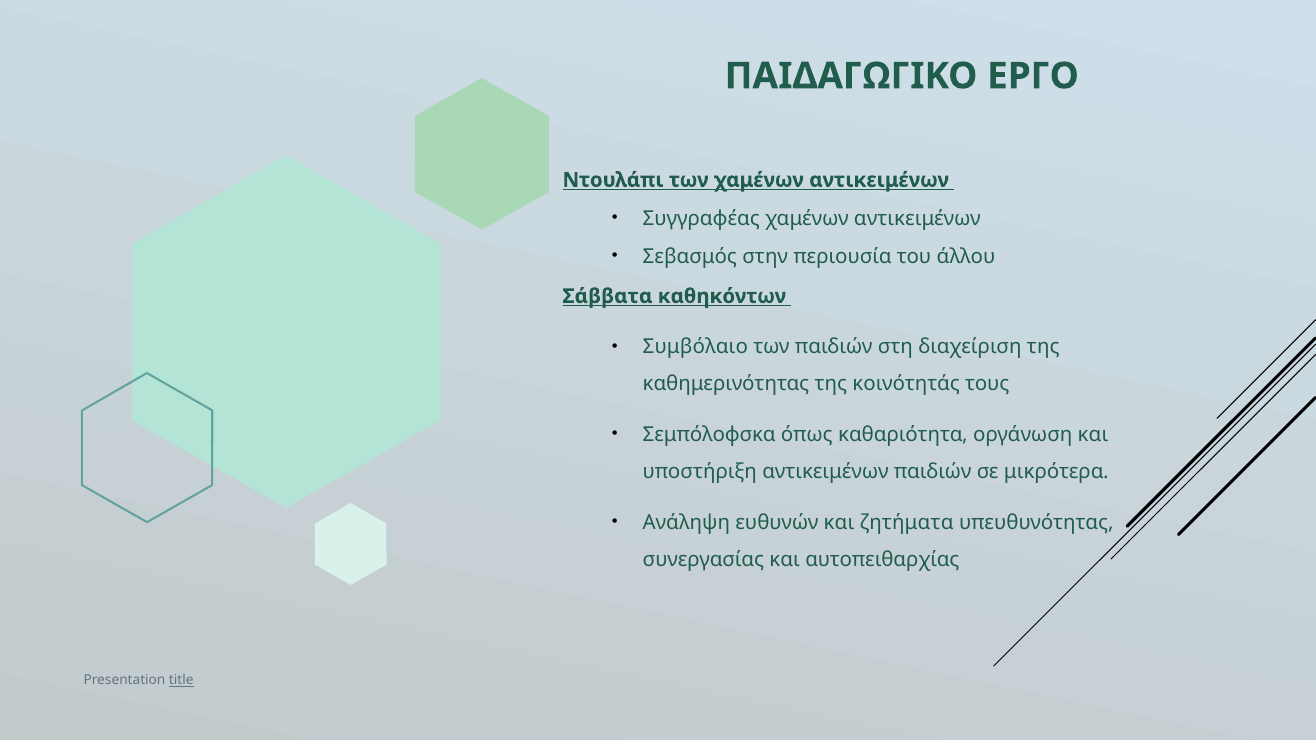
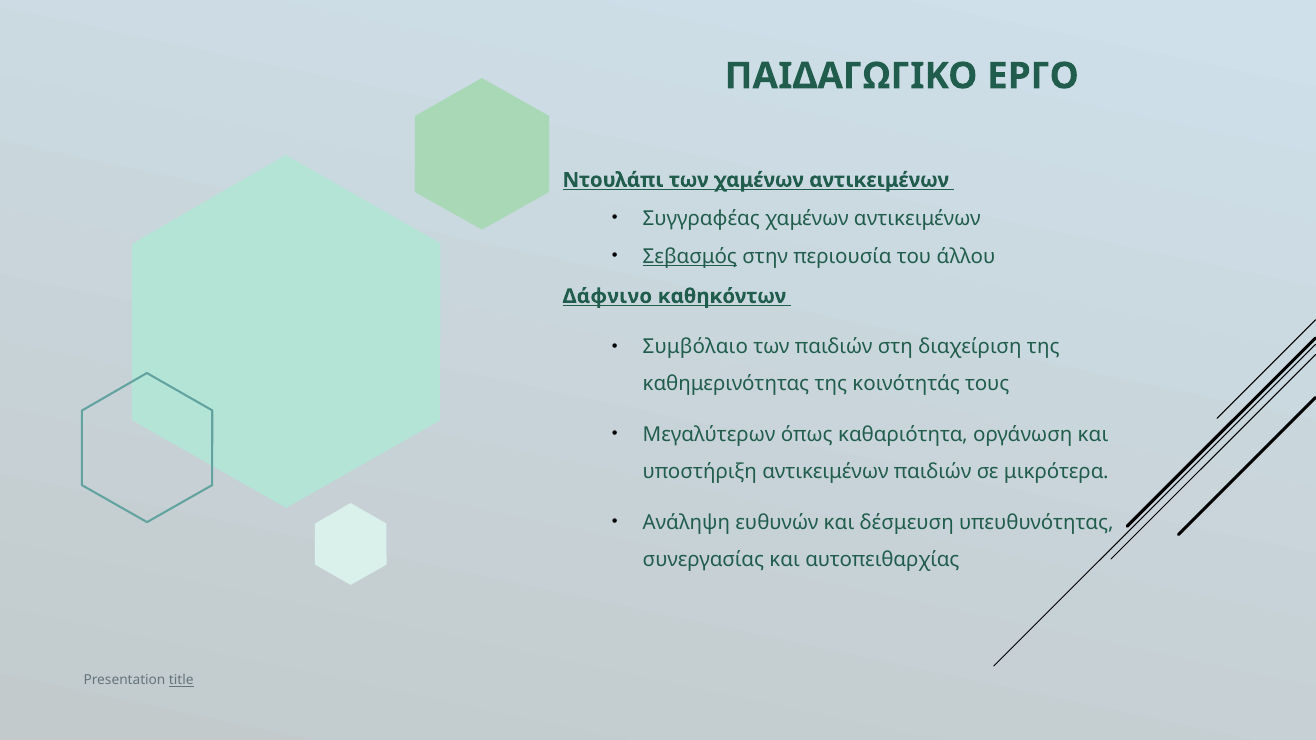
Σεβασμός underline: none -> present
Σάββατα: Σάββατα -> Δάφνινο
Σεμπόλοφσκα: Σεμπόλοφσκα -> Μεγαλύτερων
ζητήματα: ζητήματα -> δέσμευση
